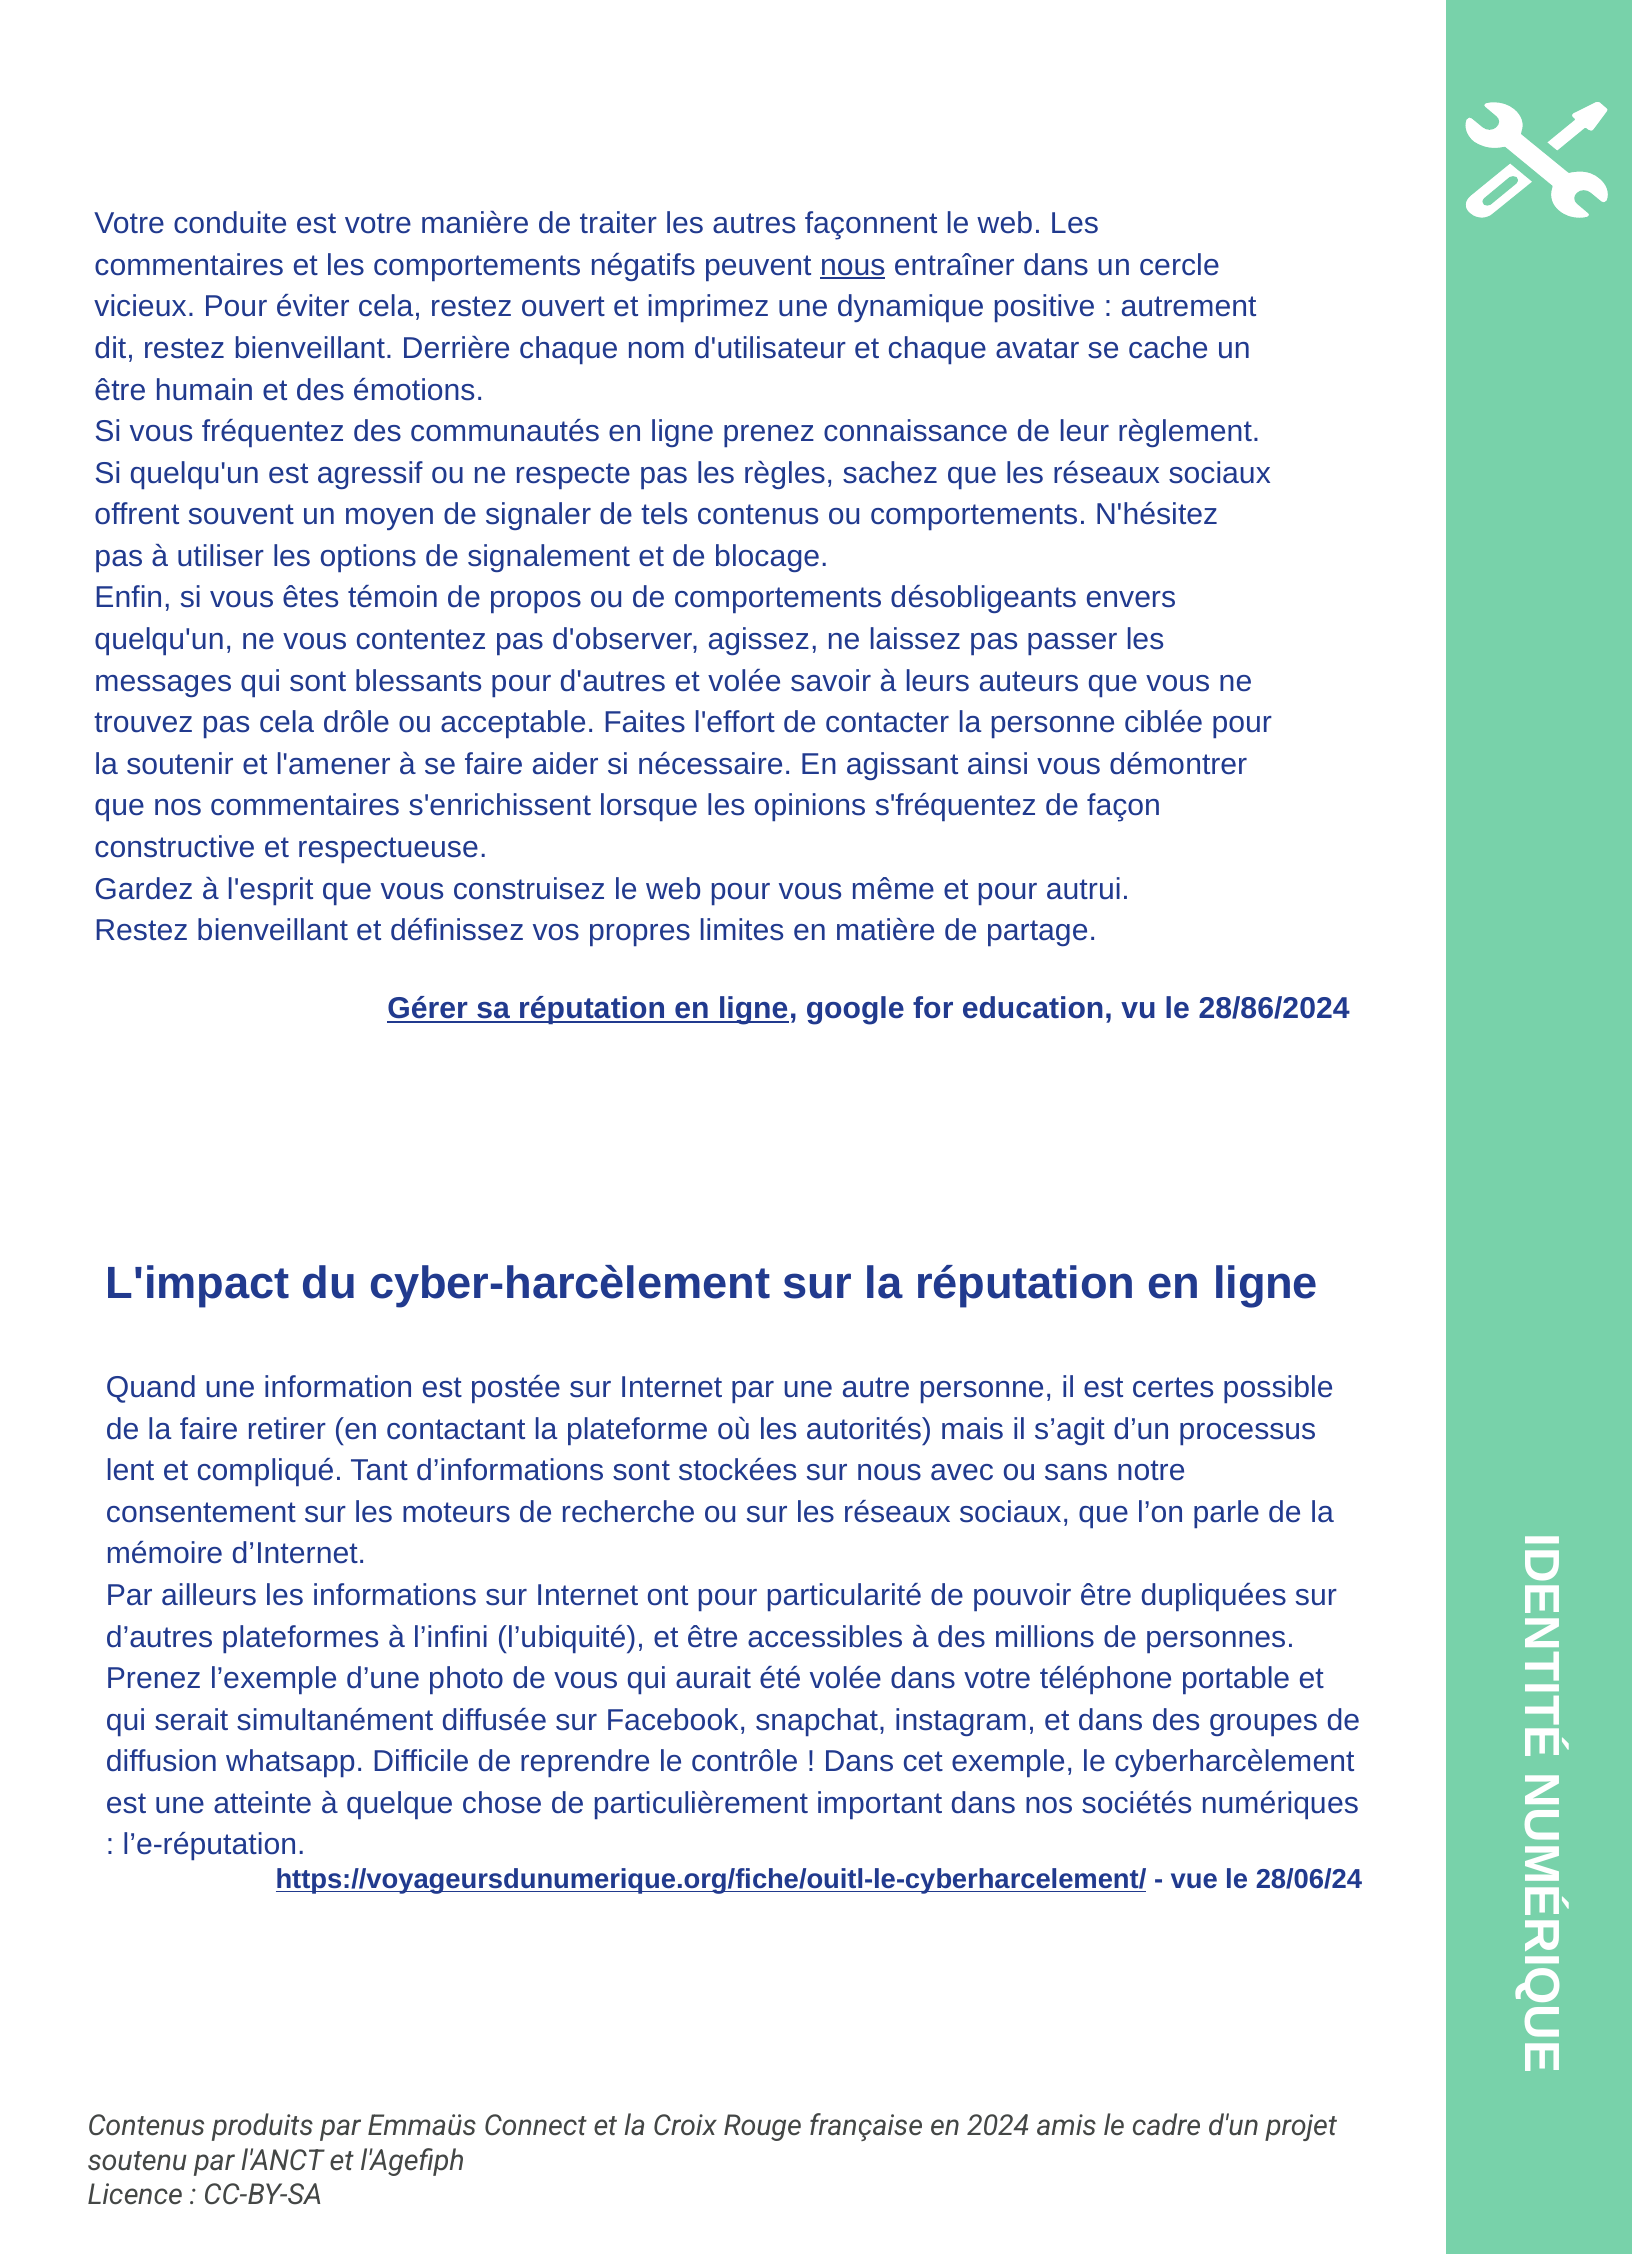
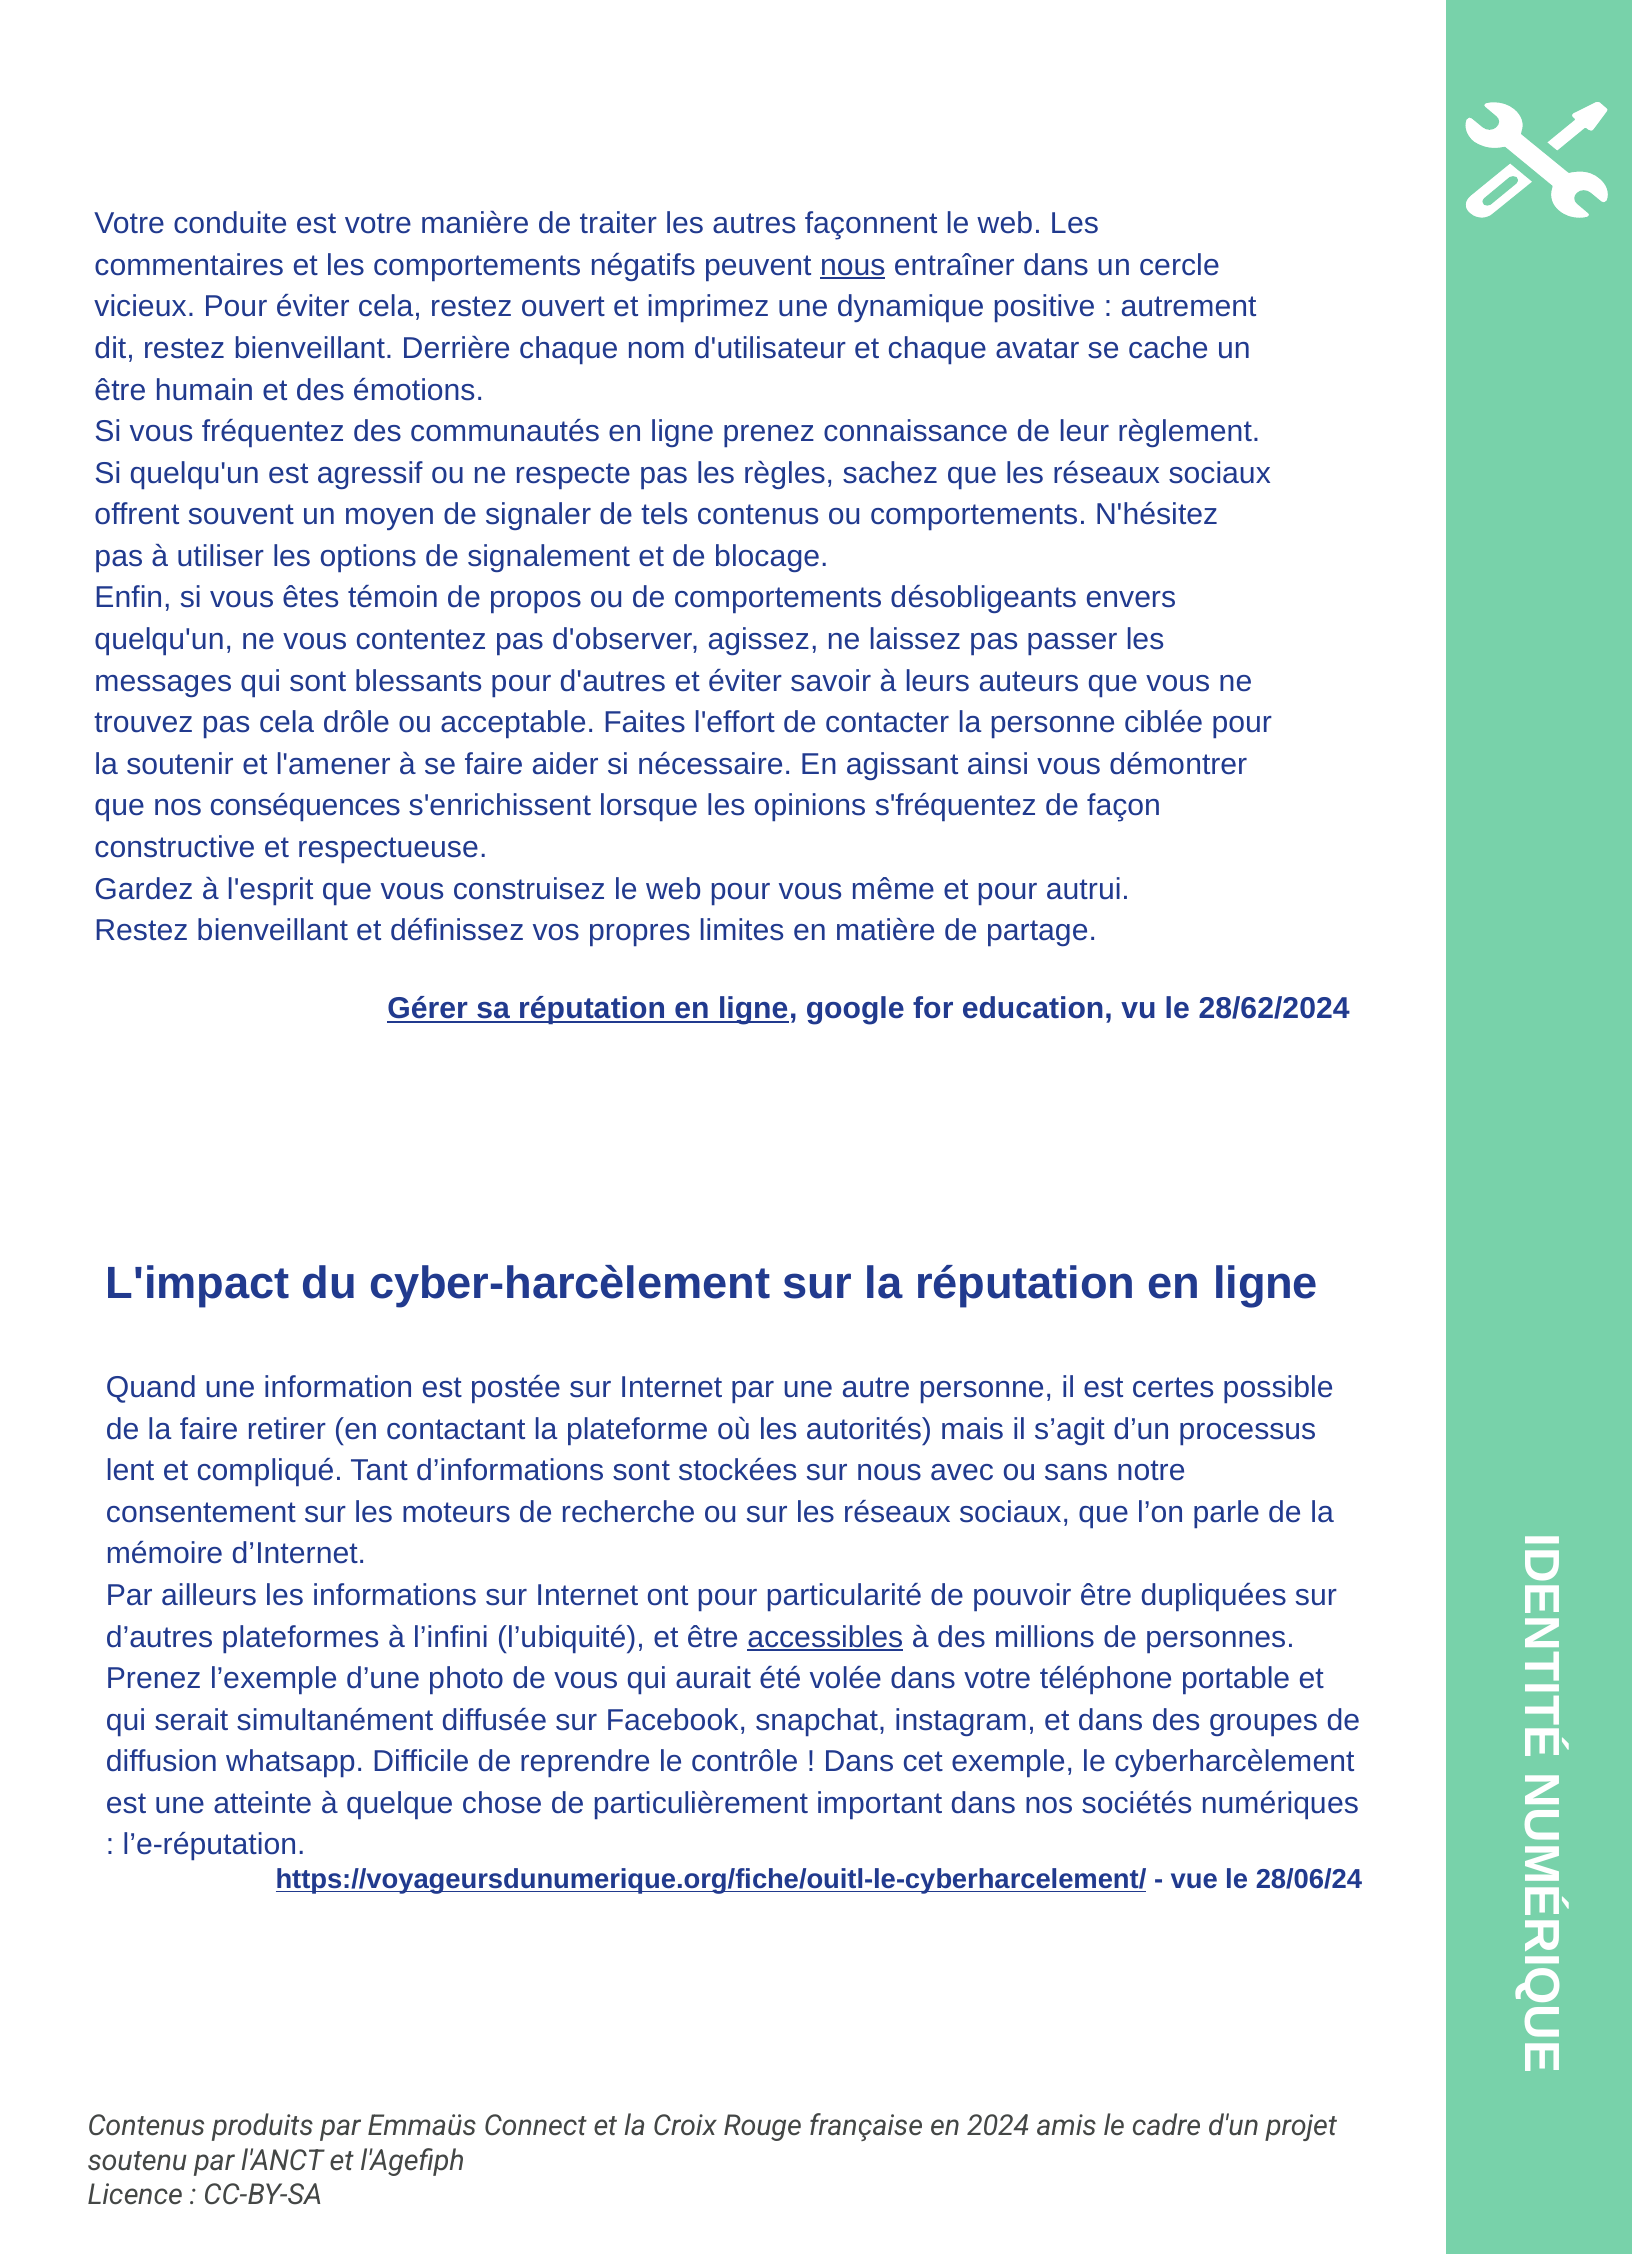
et volée: volée -> éviter
nos commentaires: commentaires -> conséquences
28/86/2024: 28/86/2024 -> 28/62/2024
accessibles underline: none -> present
